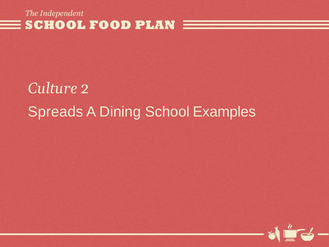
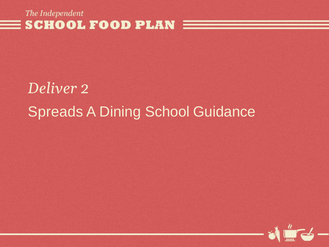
Culture: Culture -> Deliver
Examples: Examples -> Guidance
